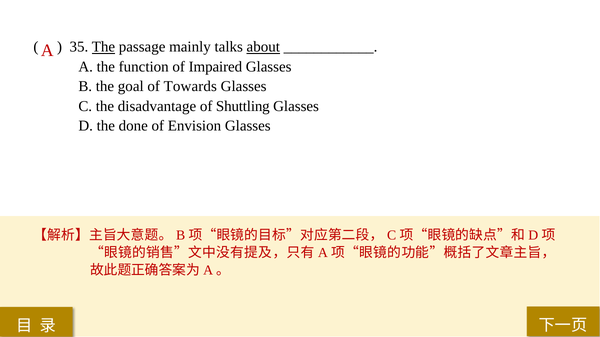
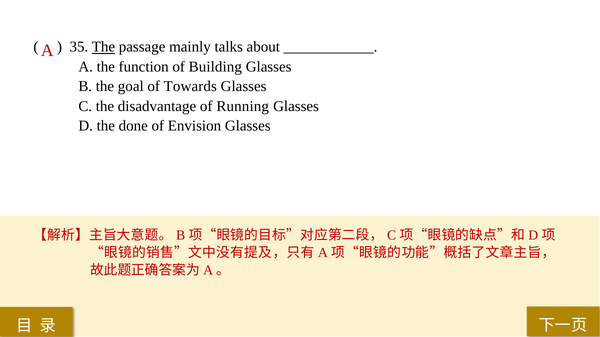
about underline: present -> none
Impaired: Impaired -> Building
Shuttling: Shuttling -> Running
